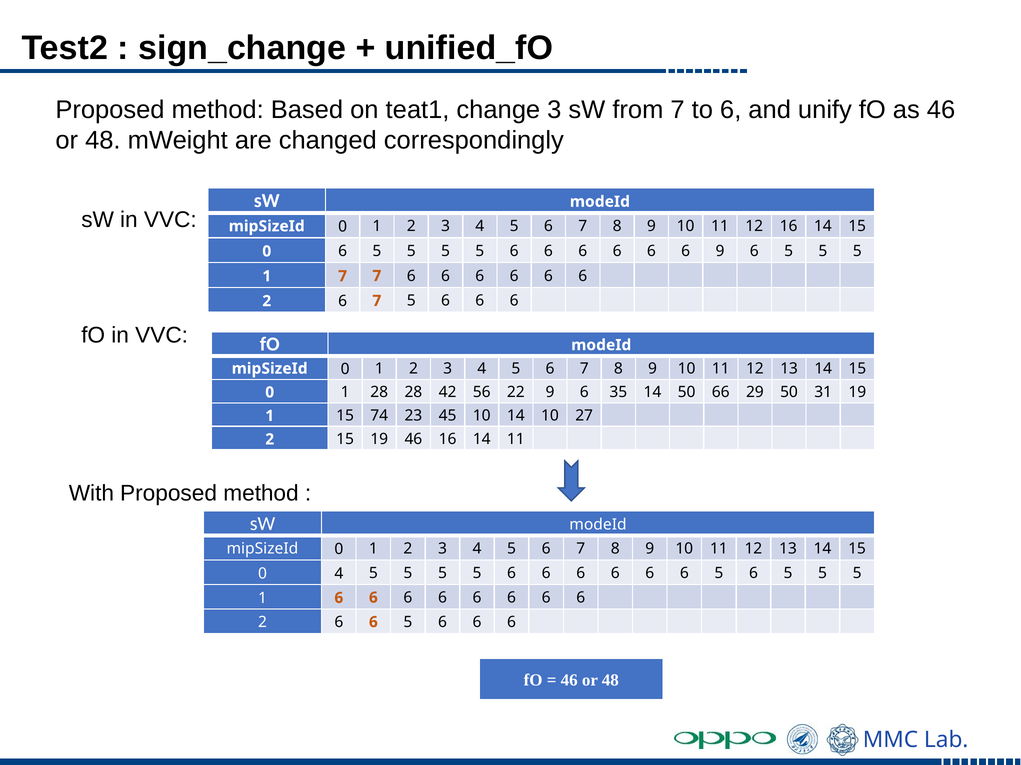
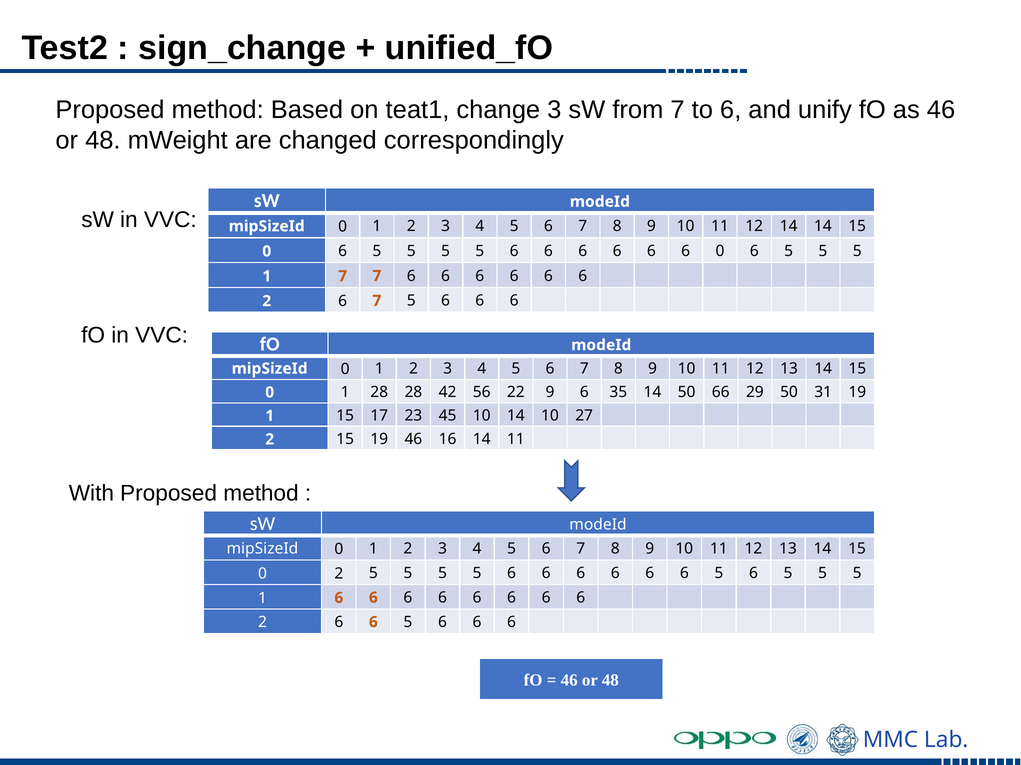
12 16: 16 -> 14
6 9: 9 -> 0
74: 74 -> 17
0 4: 4 -> 2
